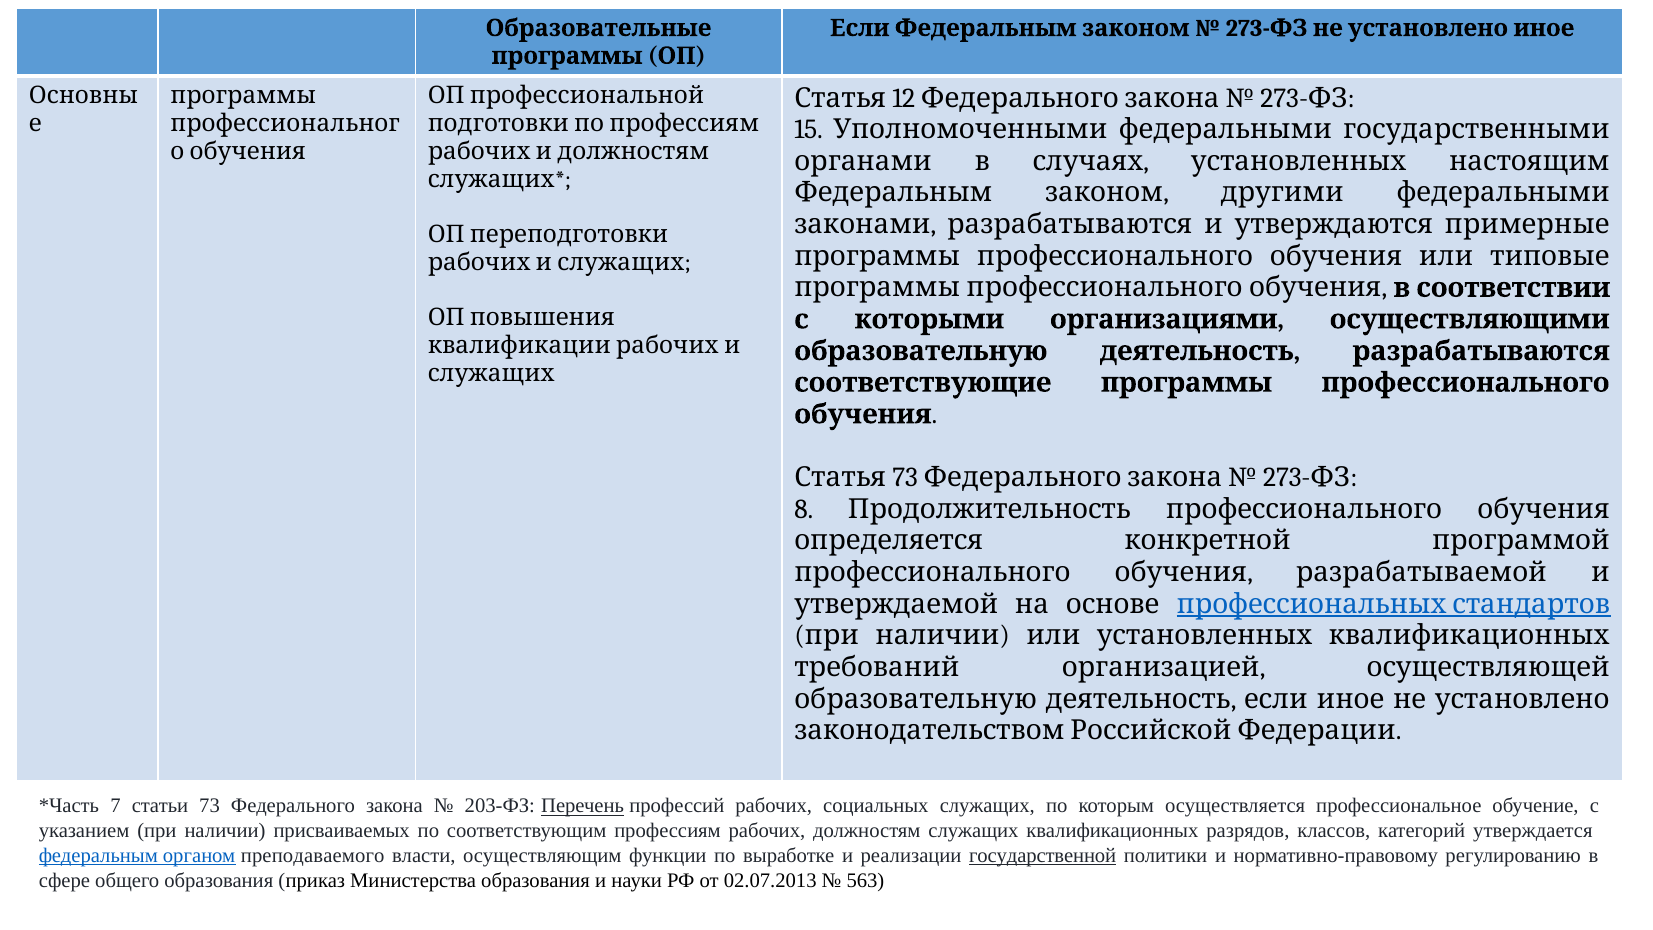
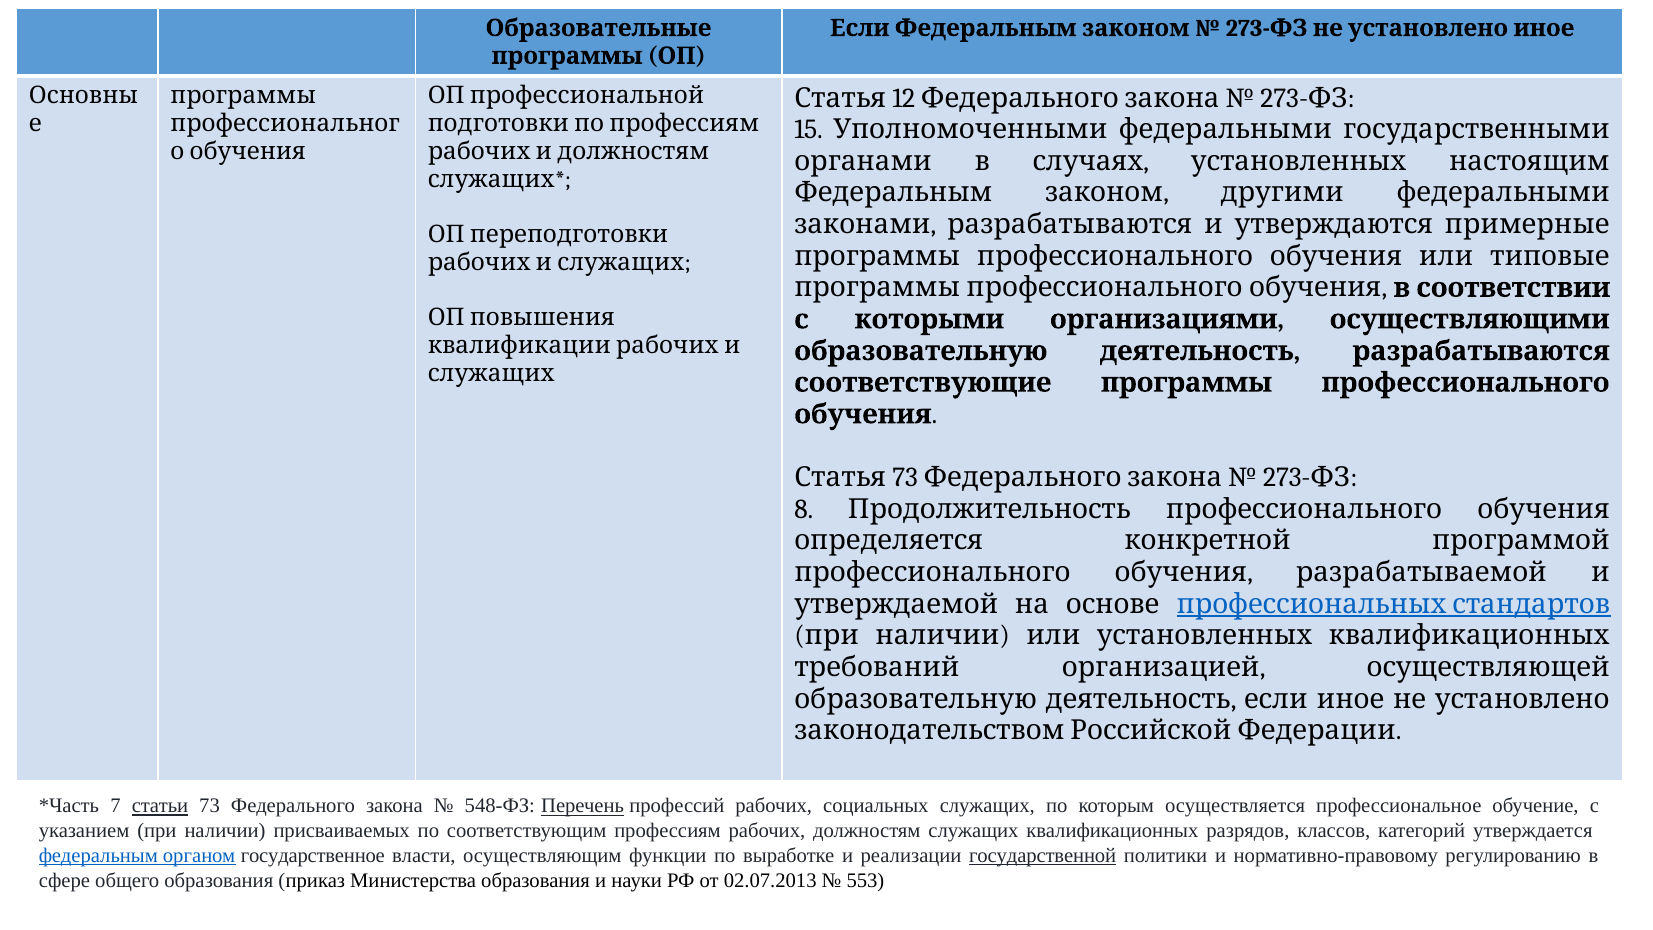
статьи underline: none -> present
203-ФЗ: 203-ФЗ -> 548-ФЗ
преподаваемого: преподаваемого -> государственное
563: 563 -> 553
